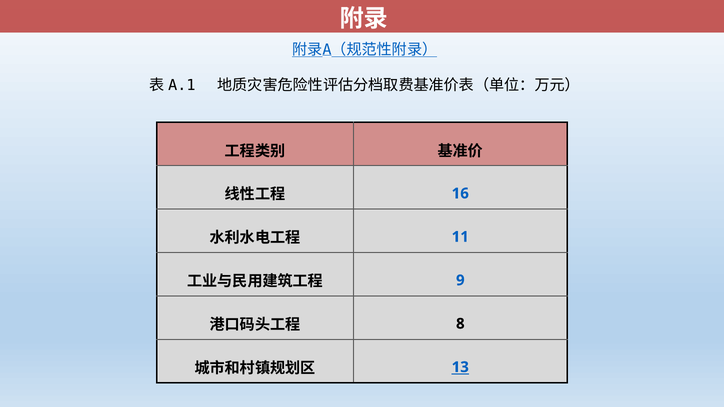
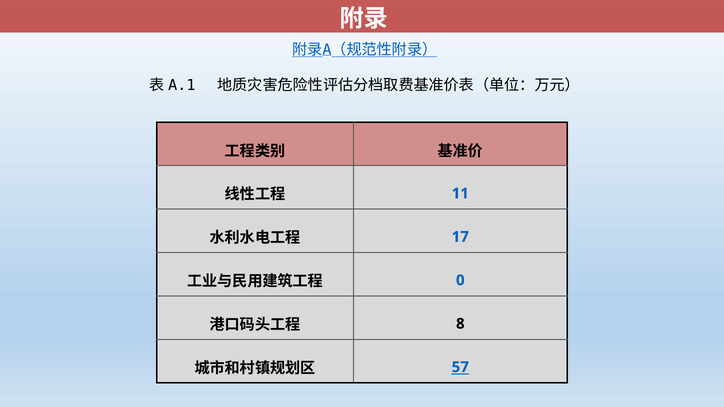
16: 16 -> 11
11: 11 -> 17
9: 9 -> 0
13: 13 -> 57
